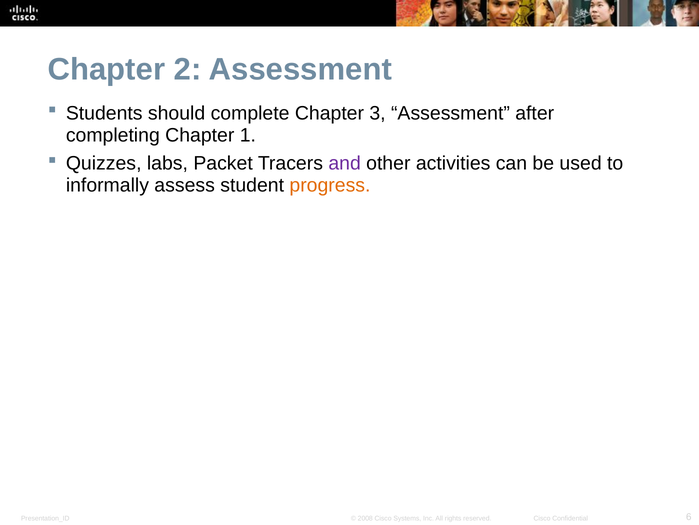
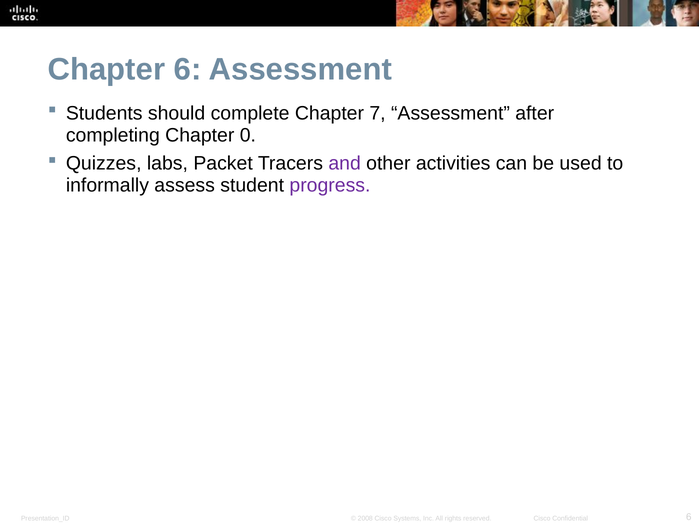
Chapter 2: 2 -> 6
3: 3 -> 7
1: 1 -> 0
progress colour: orange -> purple
